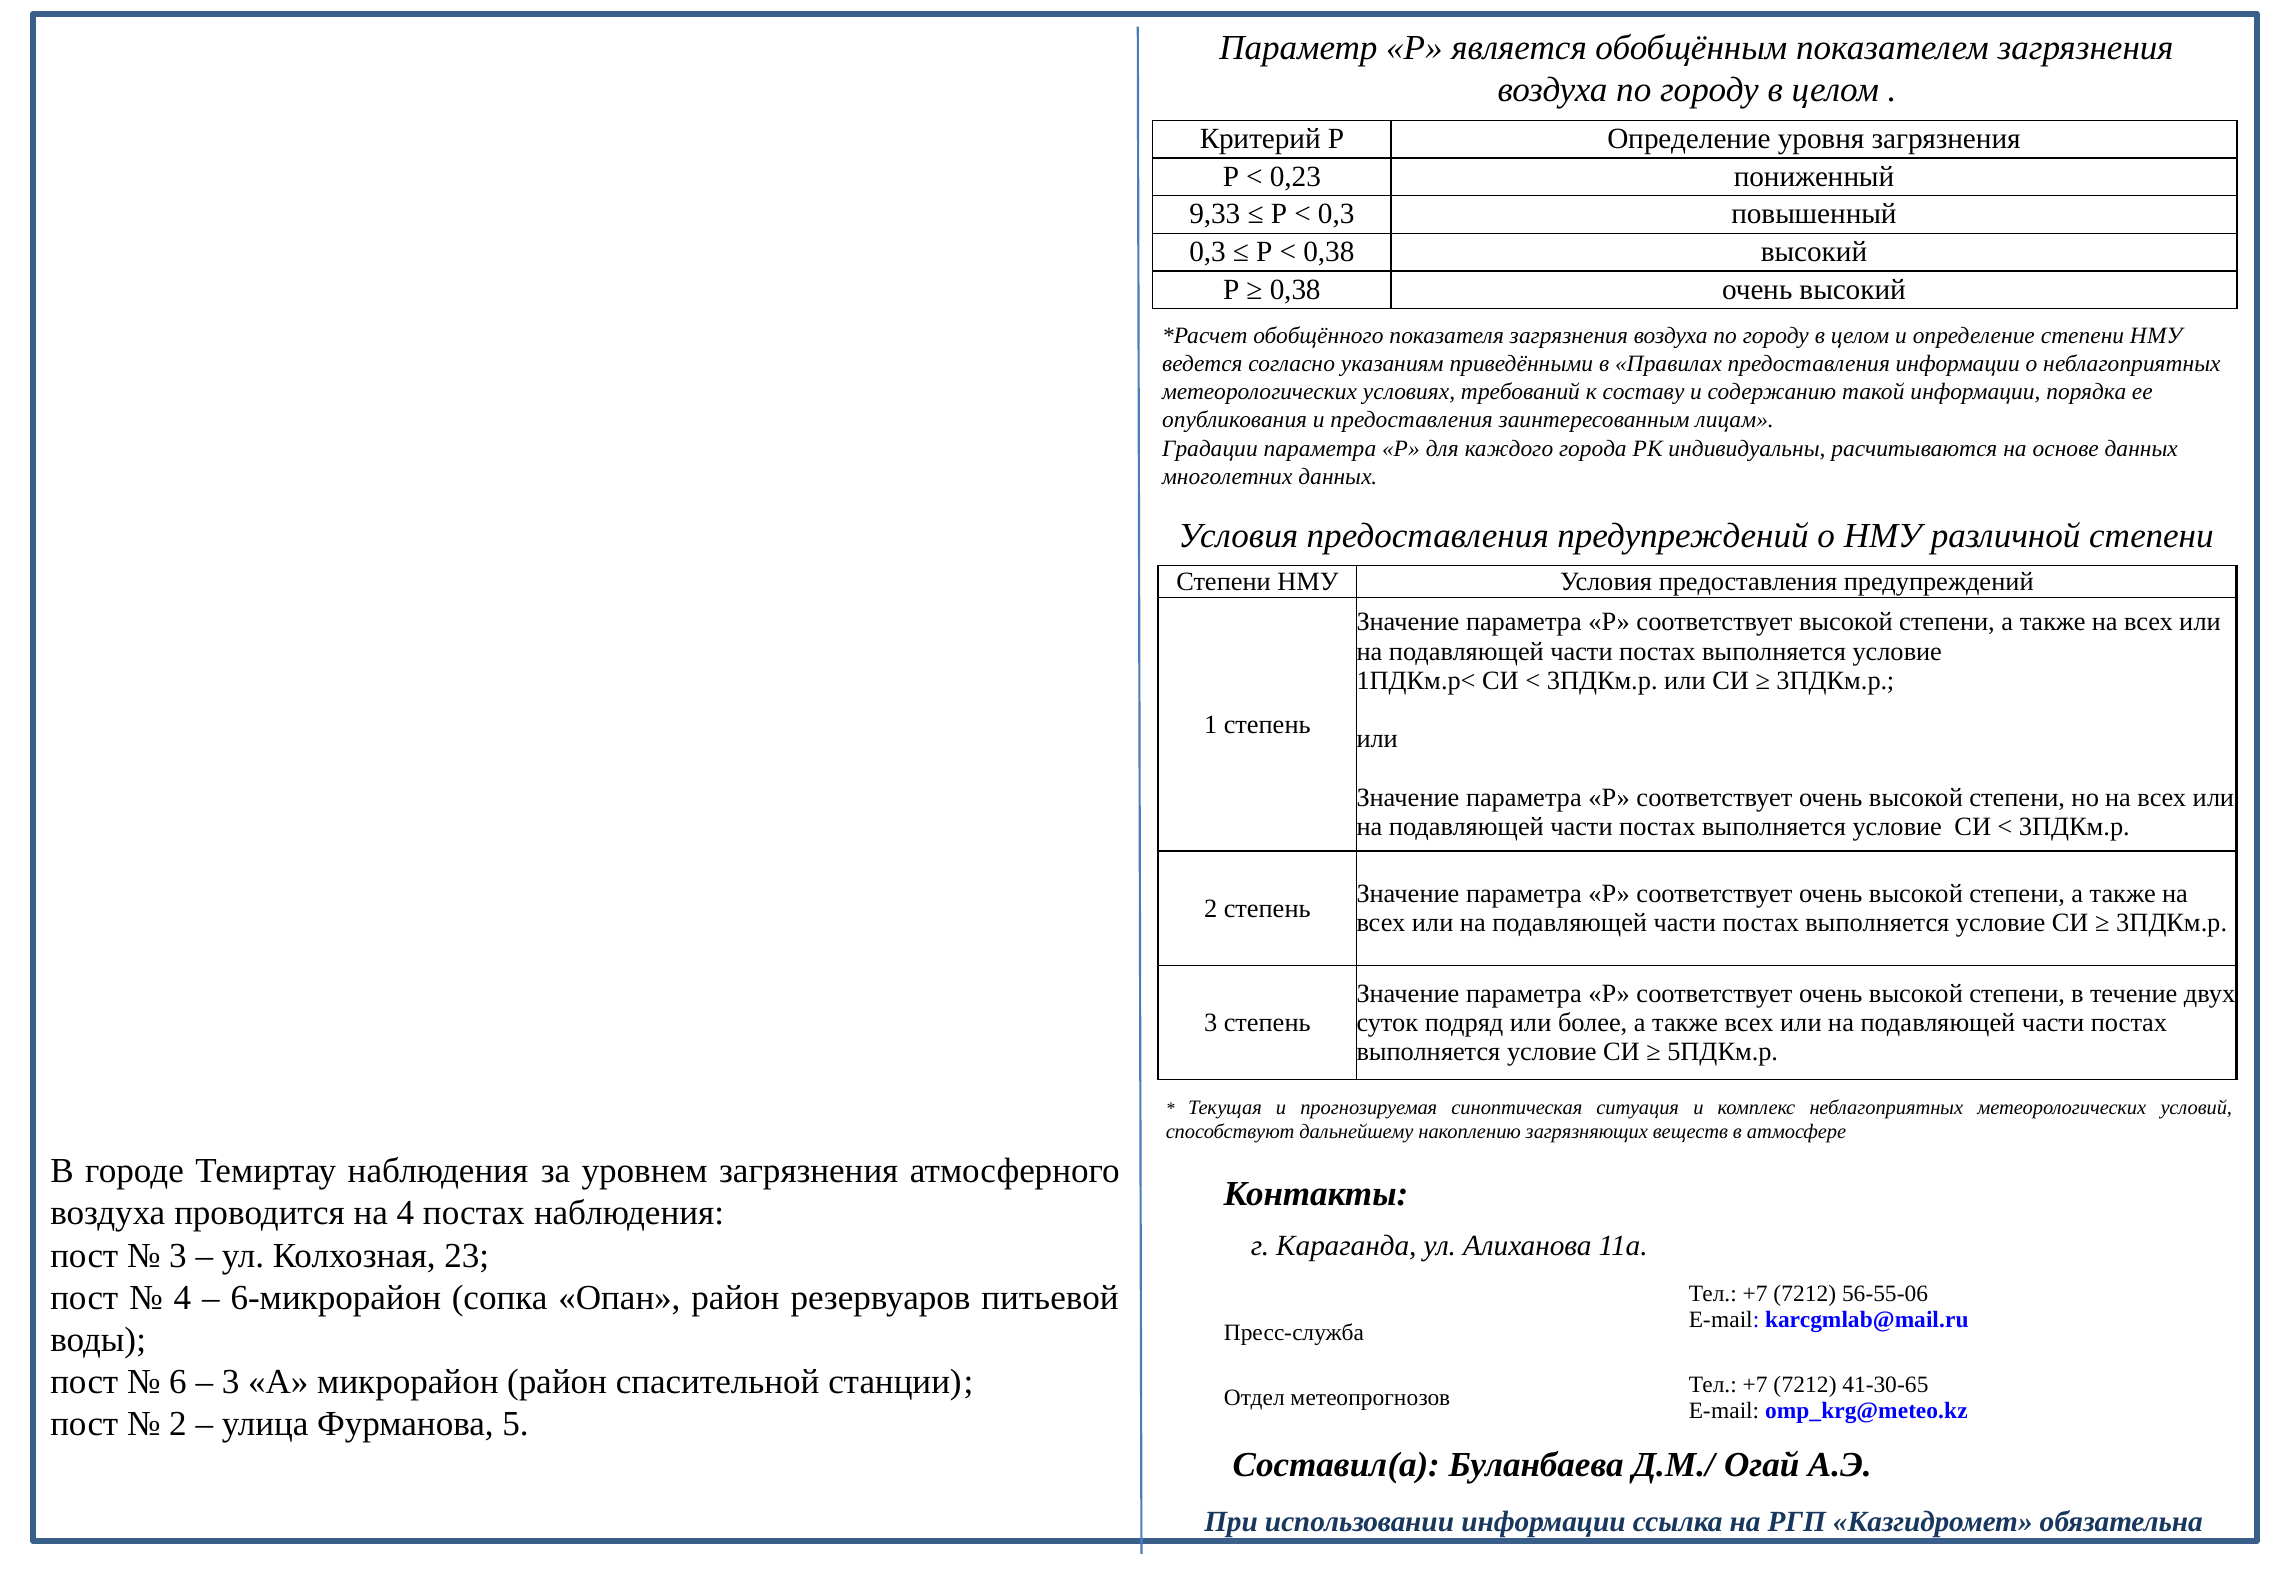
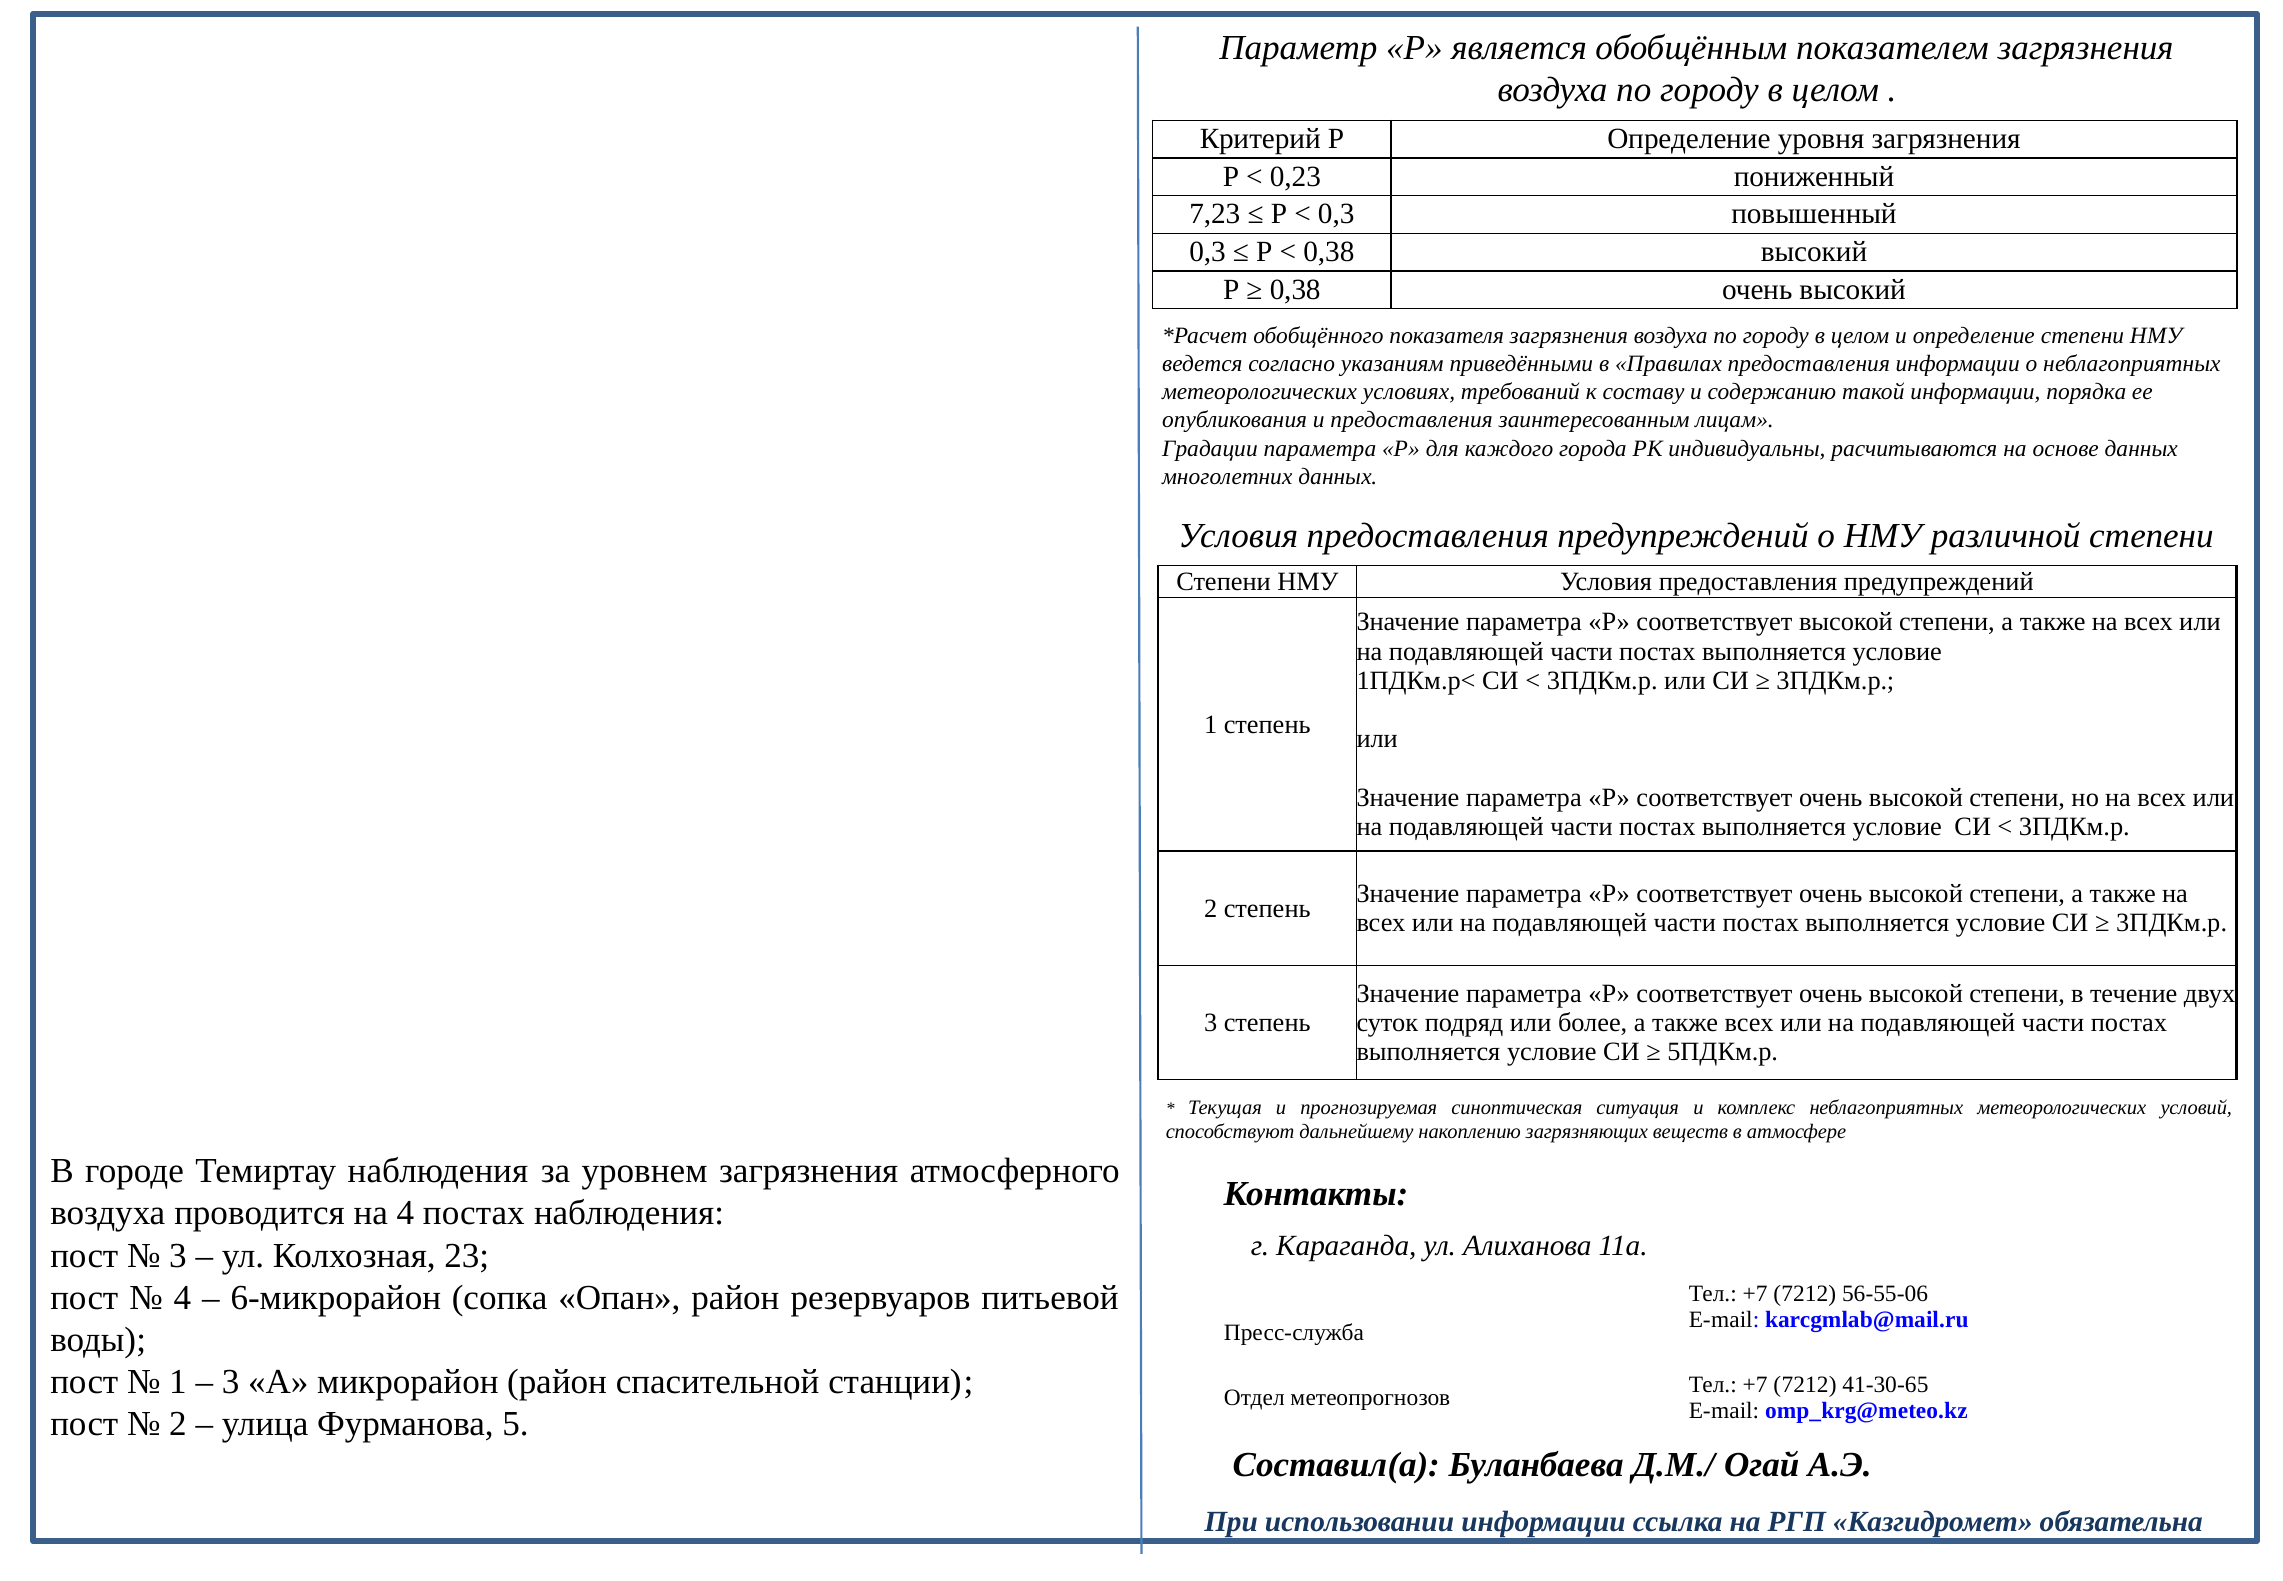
9,33: 9,33 -> 7,23
6 at (178, 1382): 6 -> 1
